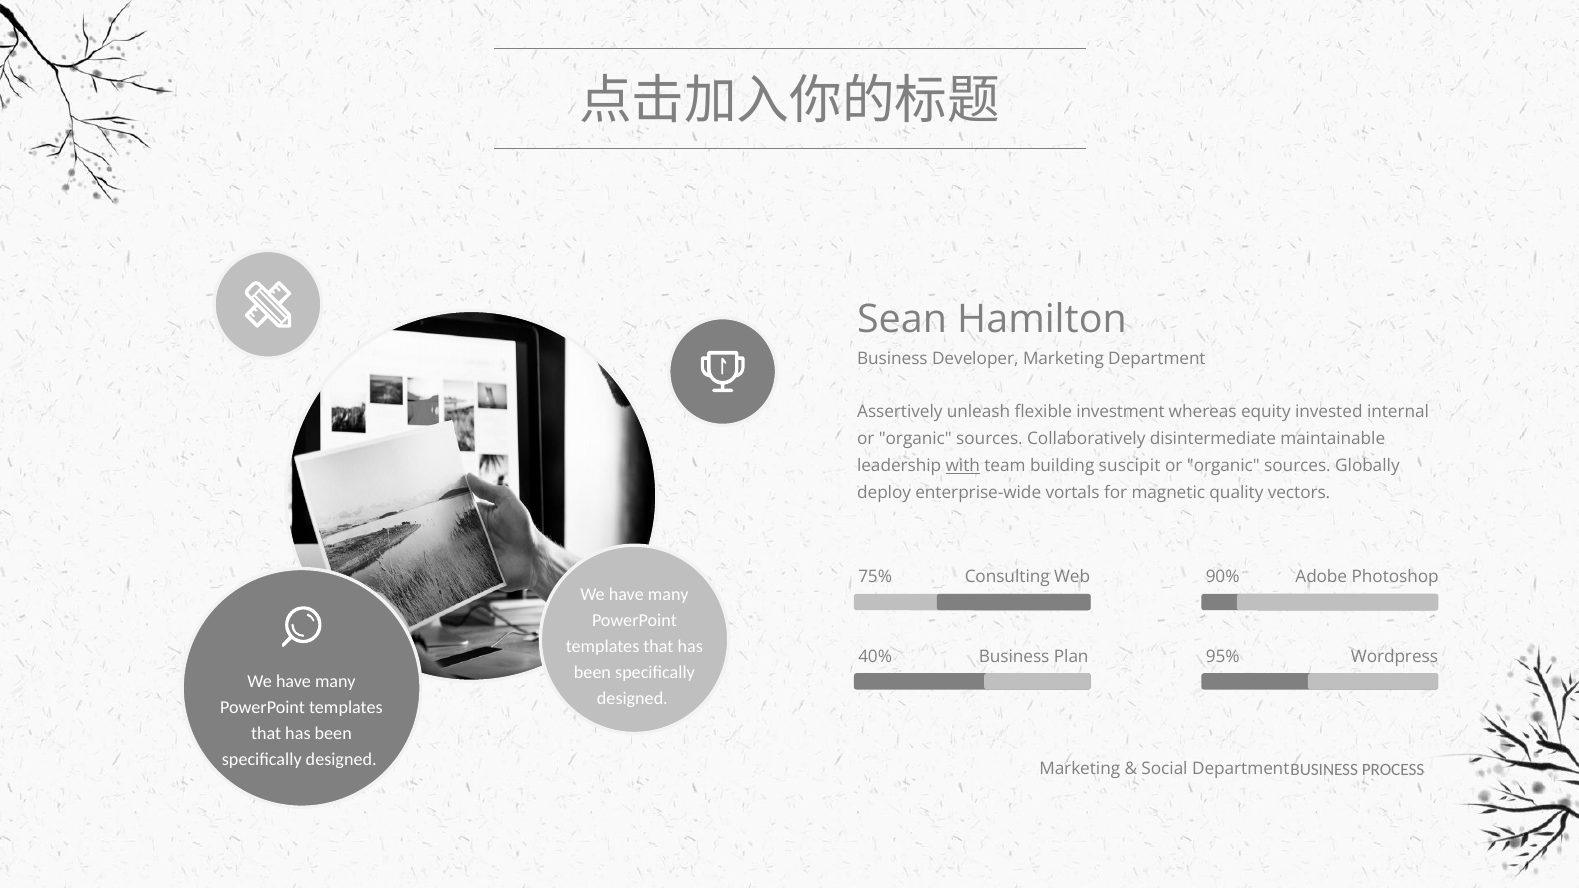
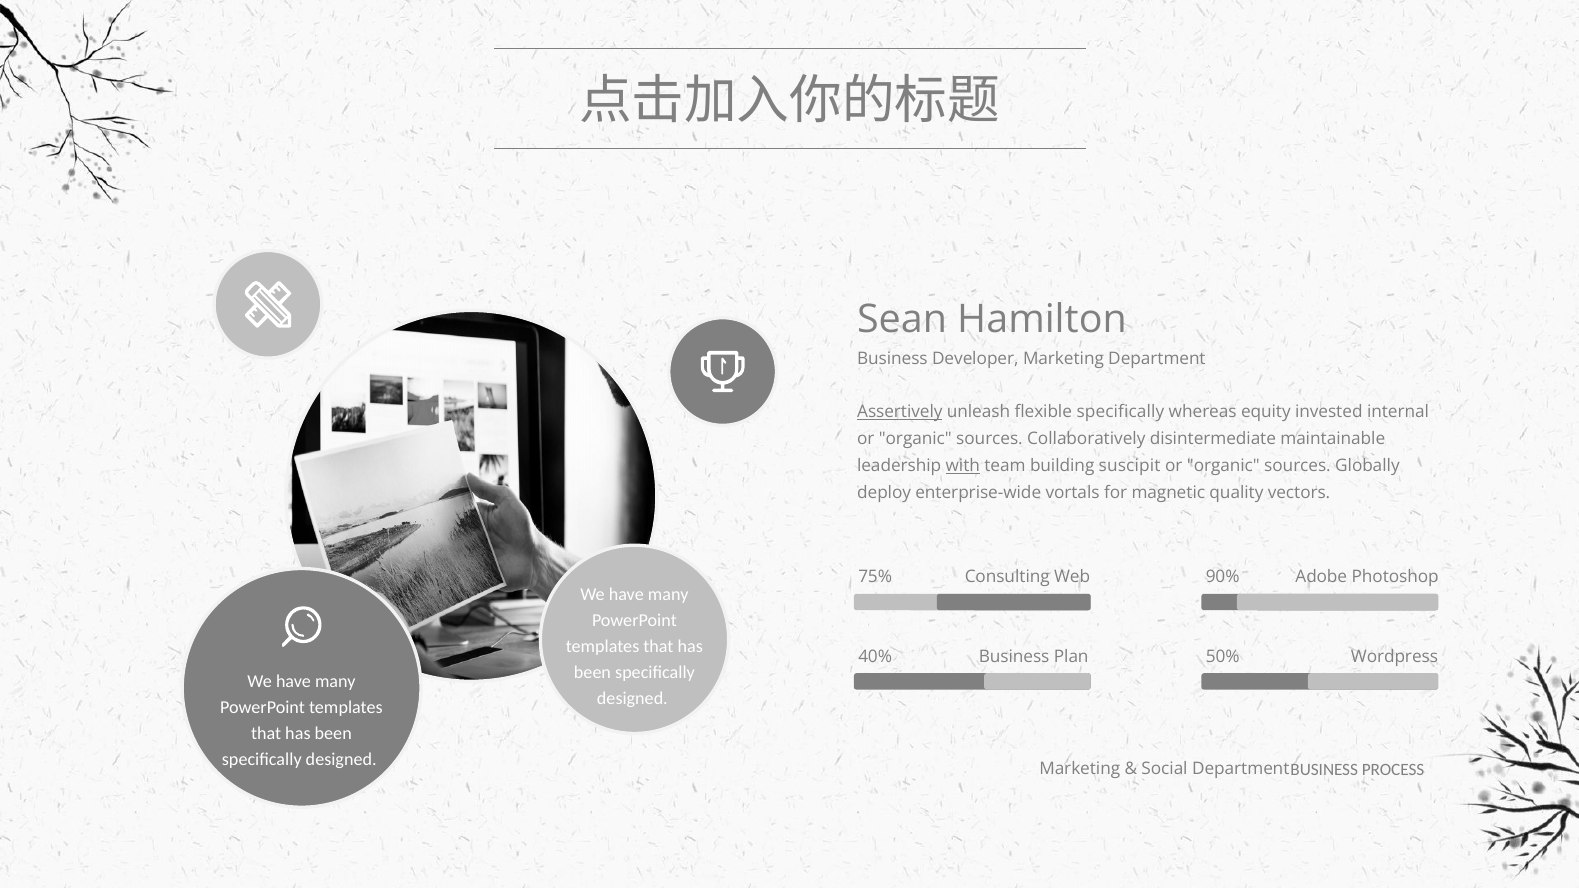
Assertively underline: none -> present
flexible investment: investment -> specifically
95%: 95% -> 50%
